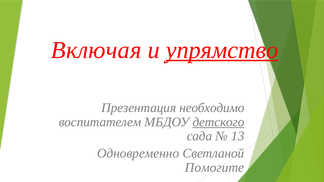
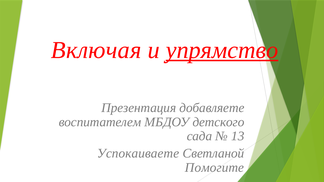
необходимо: необходимо -> добавляете
детского underline: present -> none
Одновременно: Одновременно -> Успокаиваете
